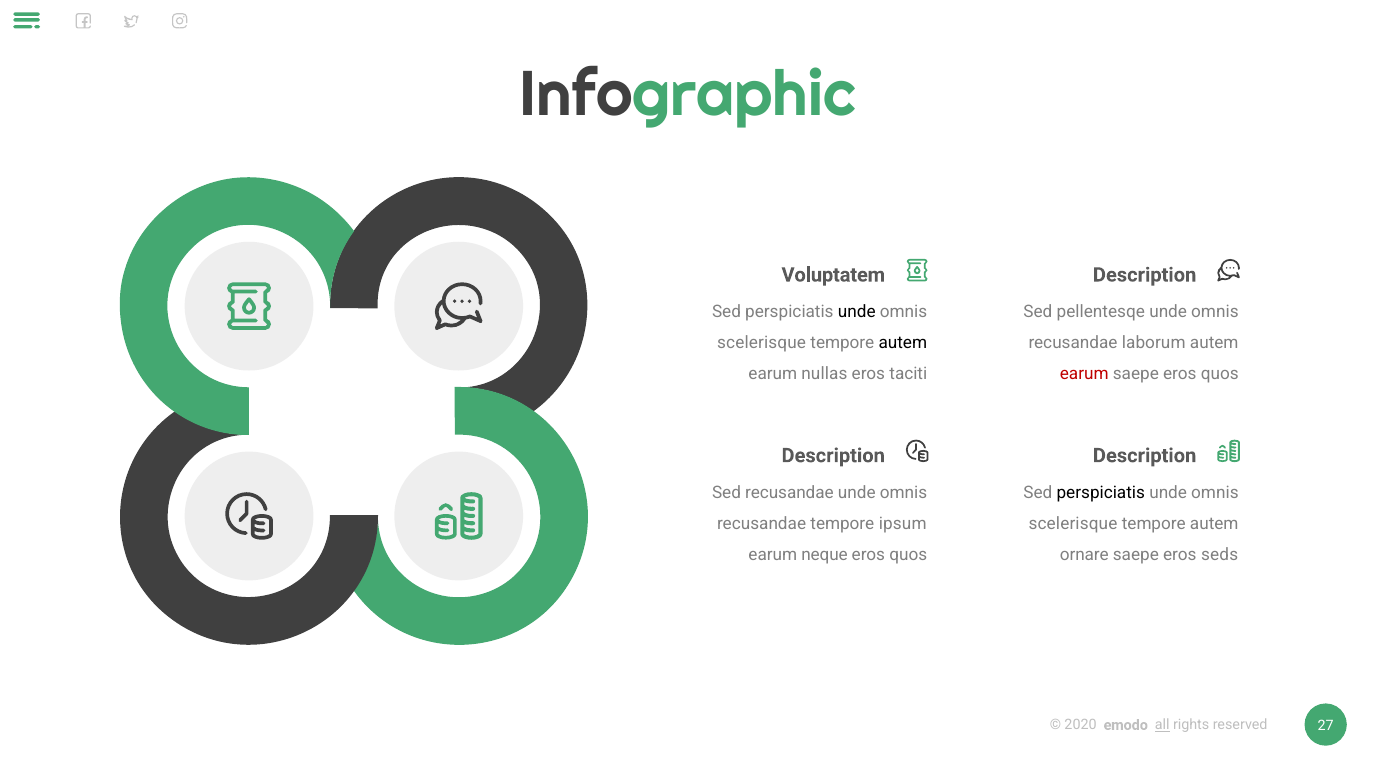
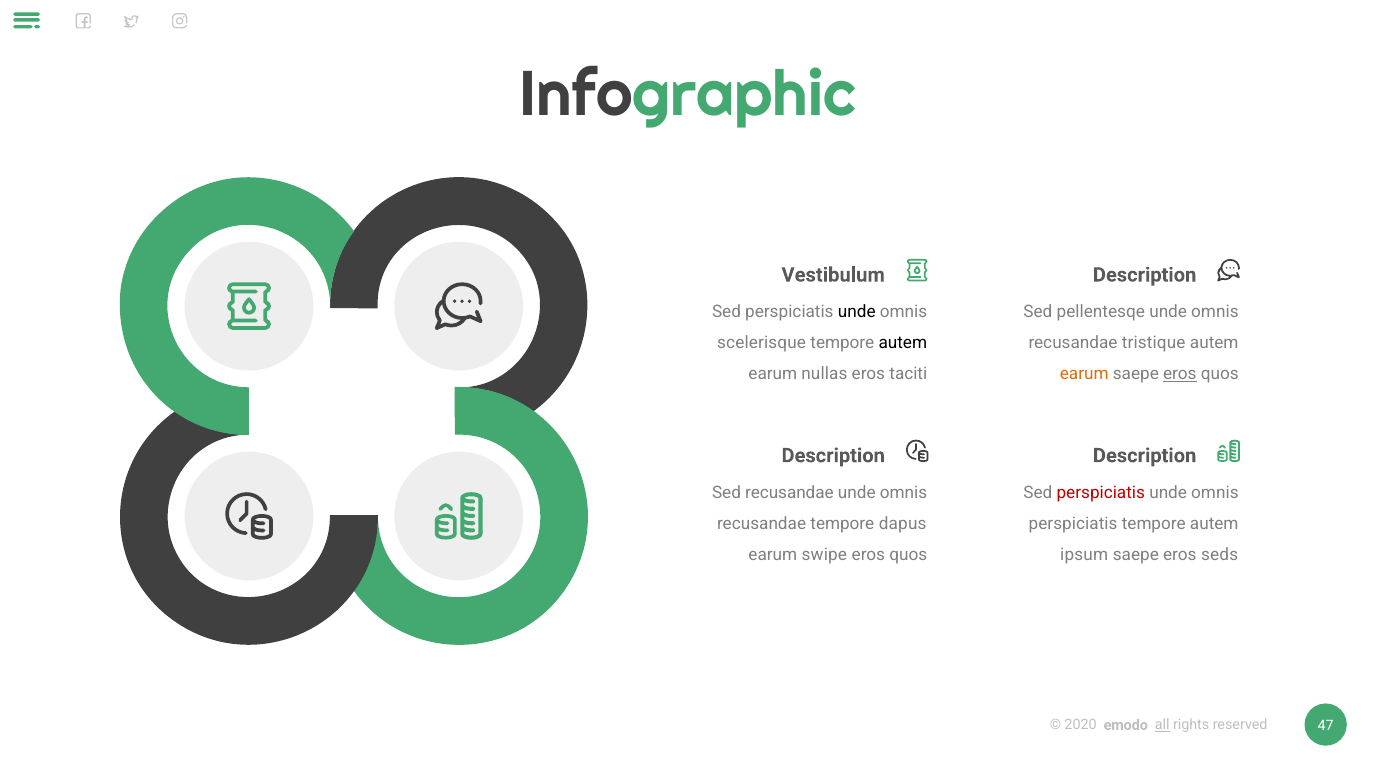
Voluptatem: Voluptatem -> Vestibulum
laborum: laborum -> tristique
earum at (1084, 374) colour: red -> orange
eros at (1180, 374) underline: none -> present
perspiciatis at (1101, 493) colour: black -> red
ipsum: ipsum -> dapus
scelerisque at (1073, 524): scelerisque -> perspiciatis
neque: neque -> swipe
ornare: ornare -> ipsum
27: 27 -> 47
